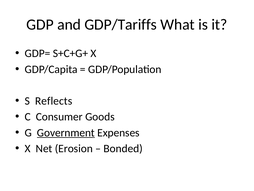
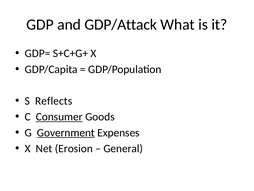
GDP/Tariffs: GDP/Tariffs -> GDP/Attack
Consumer underline: none -> present
Bonded: Bonded -> General
